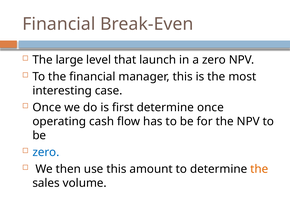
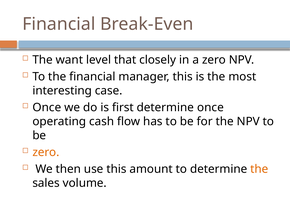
large: large -> want
launch: launch -> closely
zero at (46, 153) colour: blue -> orange
